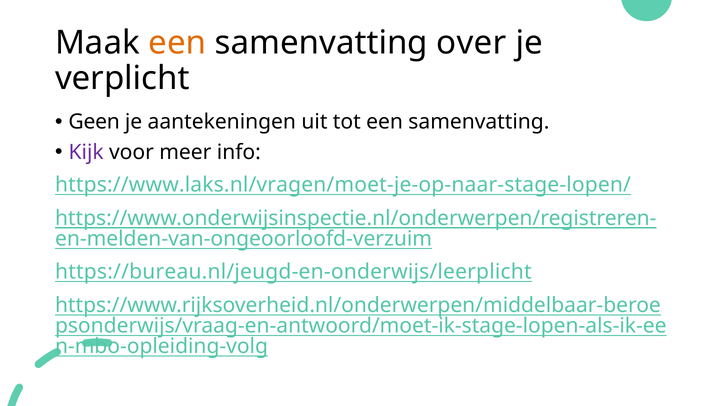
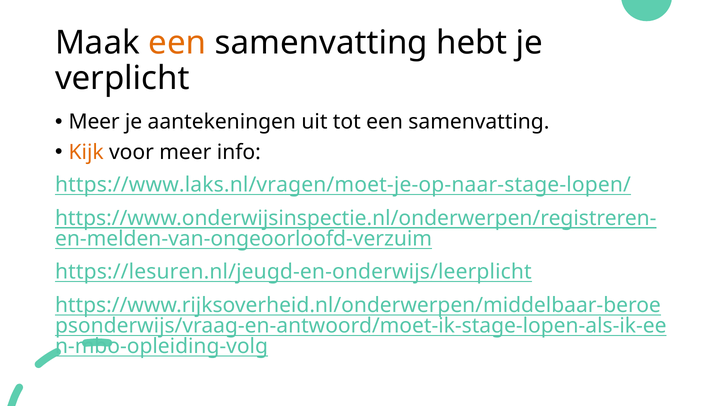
over: over -> hebt
Geen at (94, 122): Geen -> Meer
Kijk colour: purple -> orange
https://bureau.nl/jeugd-en-onderwijs/leerplicht: https://bureau.nl/jeugd-en-onderwijs/leerplicht -> https://lesuren.nl/jeugd-en-onderwijs/leerplicht
